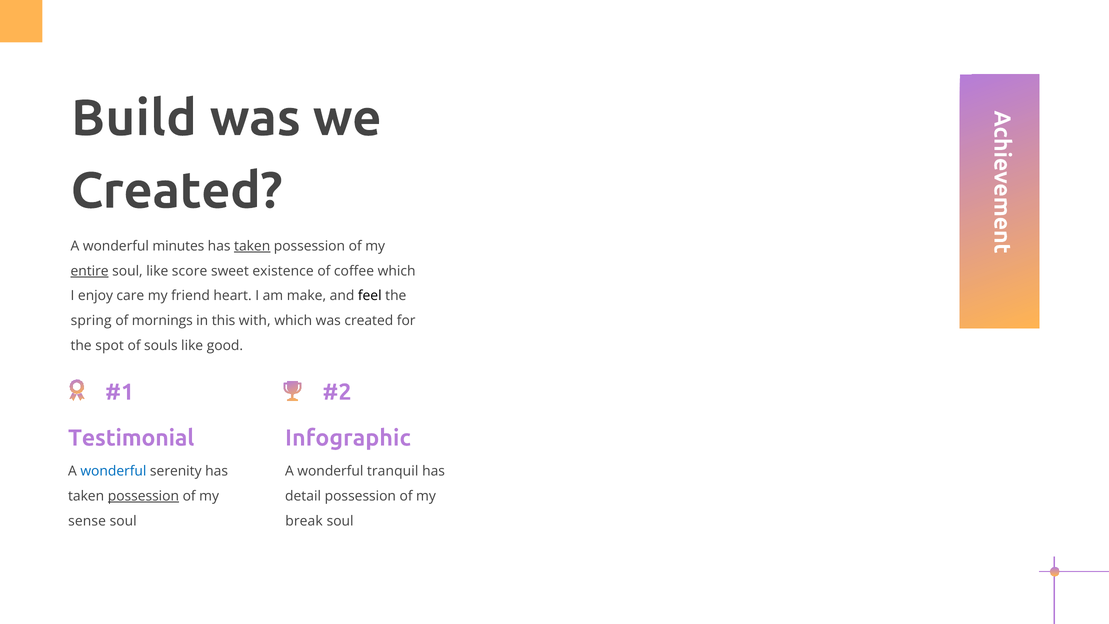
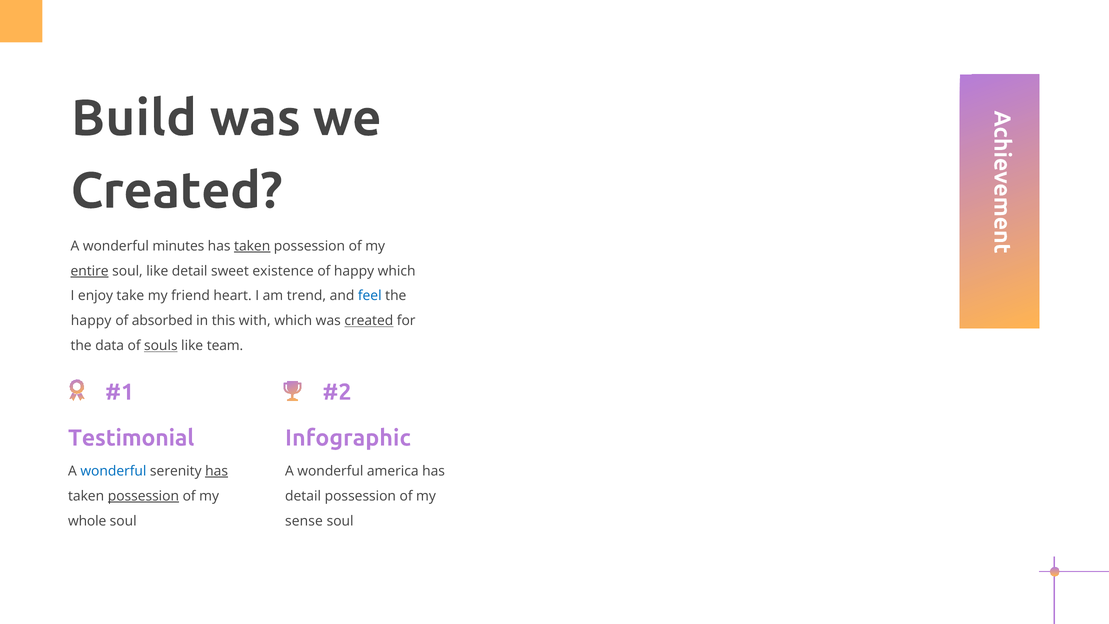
like score: score -> detail
of coffee: coffee -> happy
care: care -> take
make: make -> trend
feel colour: black -> blue
spring at (91, 321): spring -> happy
mornings: mornings -> absorbed
created at (369, 321) underline: none -> present
spot: spot -> data
souls underline: none -> present
good: good -> team
has at (217, 471) underline: none -> present
tranquil: tranquil -> america
sense: sense -> whole
break: break -> sense
